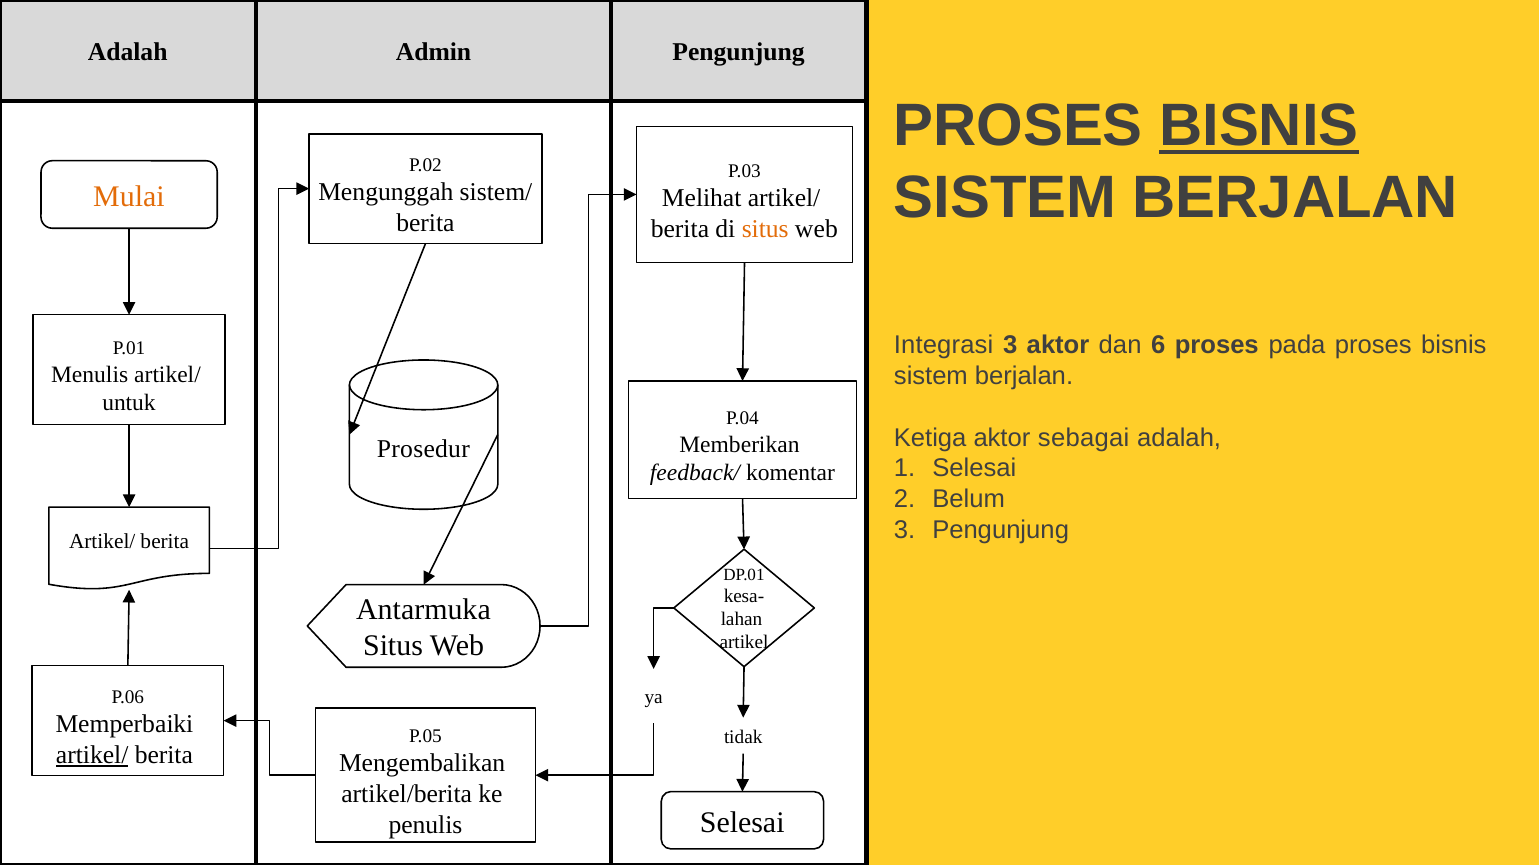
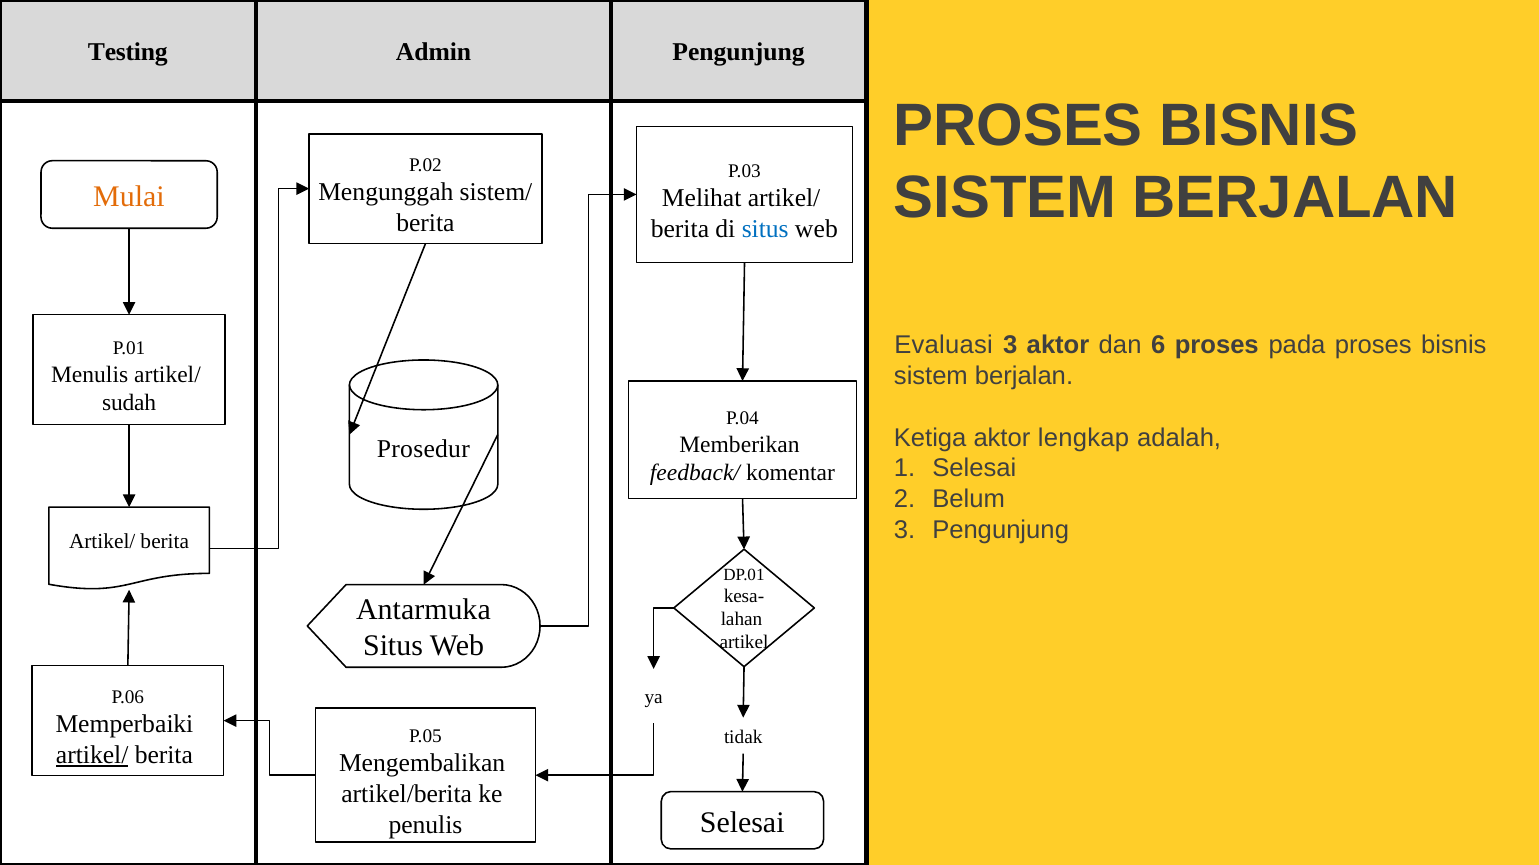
Adalah at (128, 52): Adalah -> Testing
BISNIS at (1259, 126) underline: present -> none
situs at (765, 229) colour: orange -> blue
Integrasi: Integrasi -> Evaluasi
untuk: untuk -> sudah
sebagai: sebagai -> lengkap
